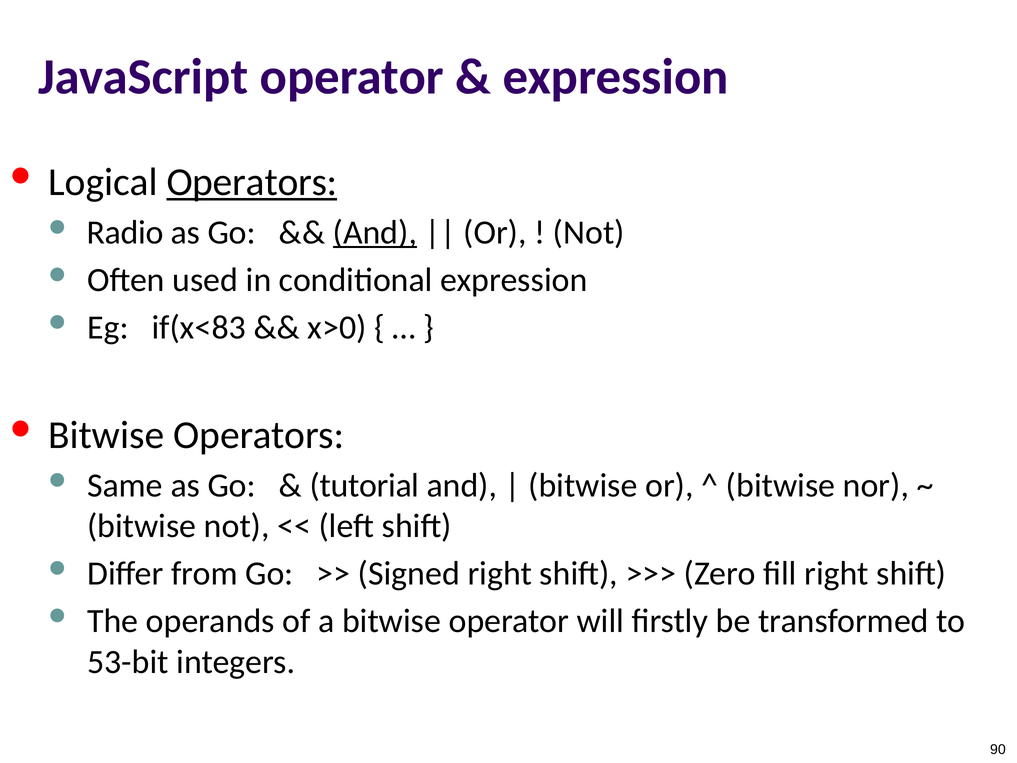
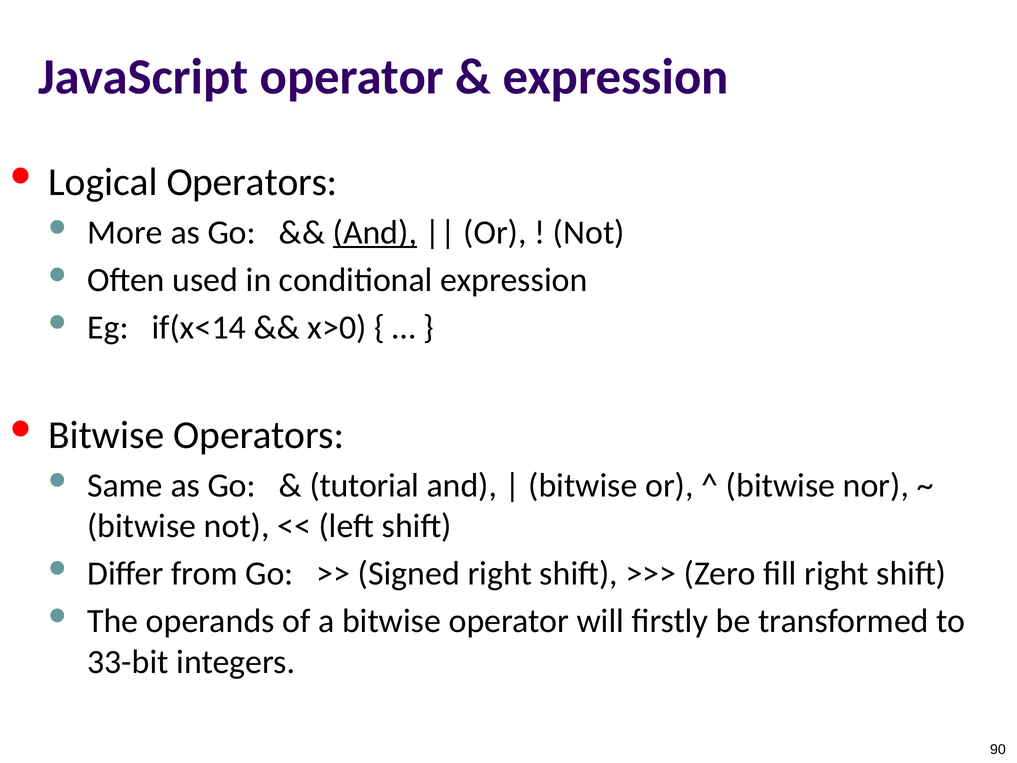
Operators at (252, 182) underline: present -> none
Radio: Radio -> More
if(x<83: if(x<83 -> if(x<14
53-bit: 53-bit -> 33-bit
